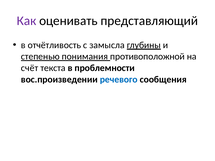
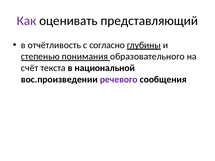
замысла: замысла -> согласно
противоположной: противоположной -> образовательного
проблемности: проблемности -> национальной
речевого colour: blue -> purple
